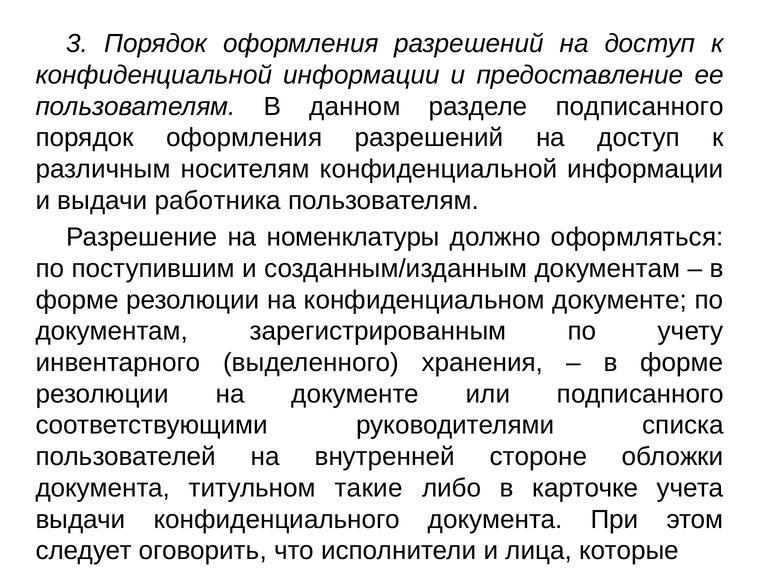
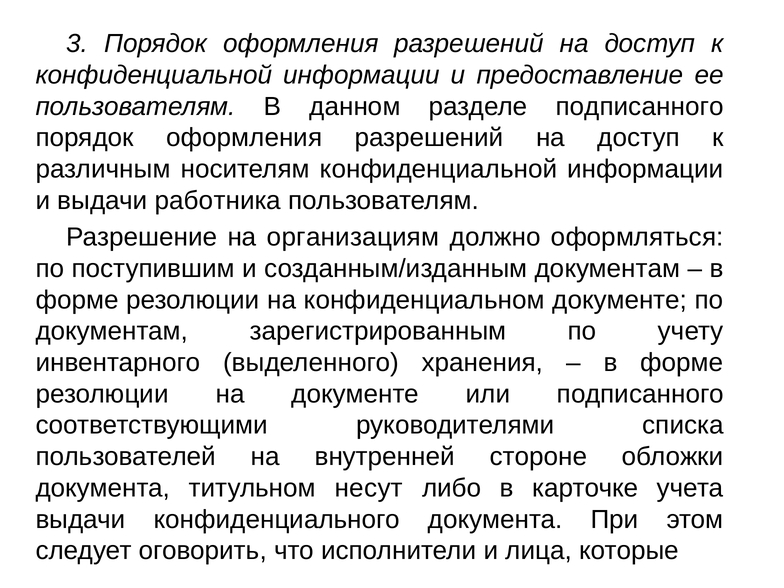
номенклатуры: номенклатуры -> организациям
такие: такие -> несут
